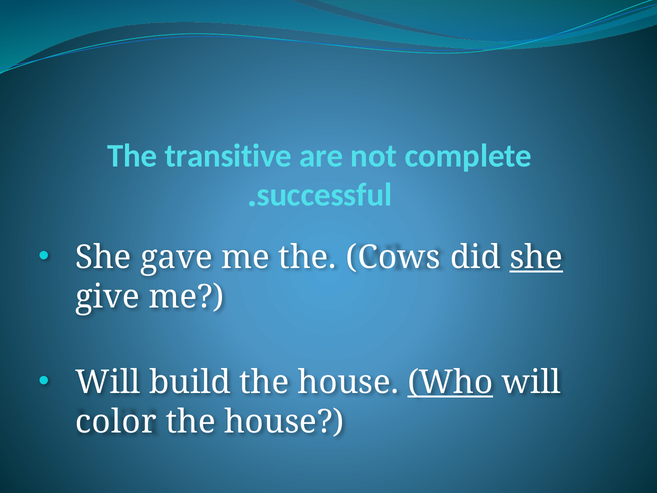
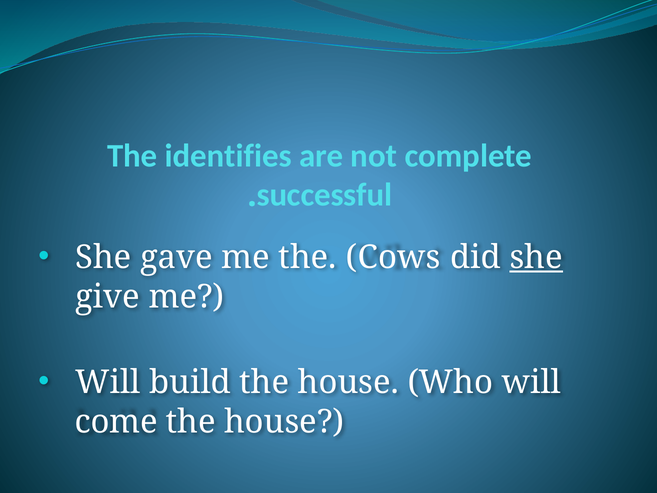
transitive: transitive -> identifies
Who underline: present -> none
color: color -> come
